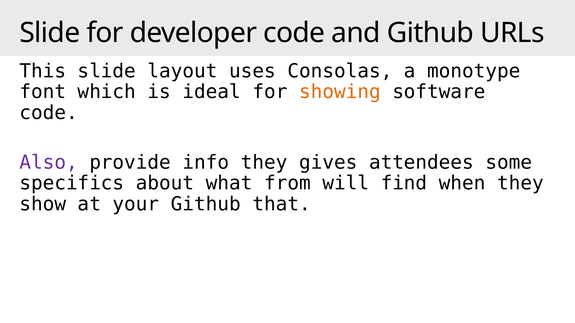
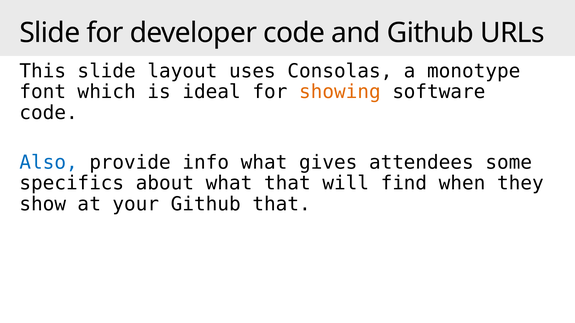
Also colour: purple -> blue
info they: they -> what
what from: from -> that
